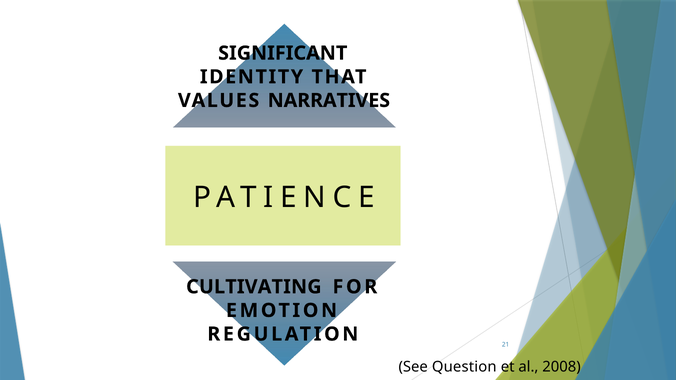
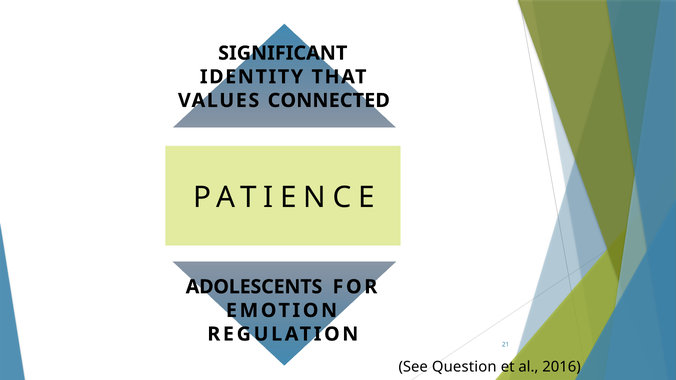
NARRATIVES: NARRATIVES -> CONNECTED
CULTIVATING: CULTIVATING -> ADOLESCENTS
2008: 2008 -> 2016
